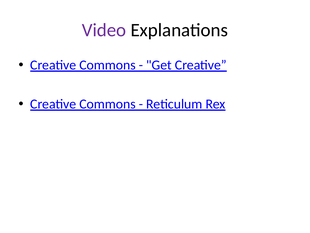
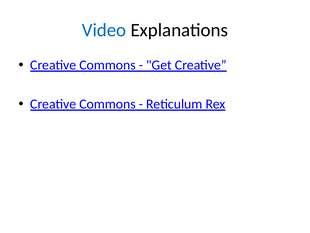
Video colour: purple -> blue
